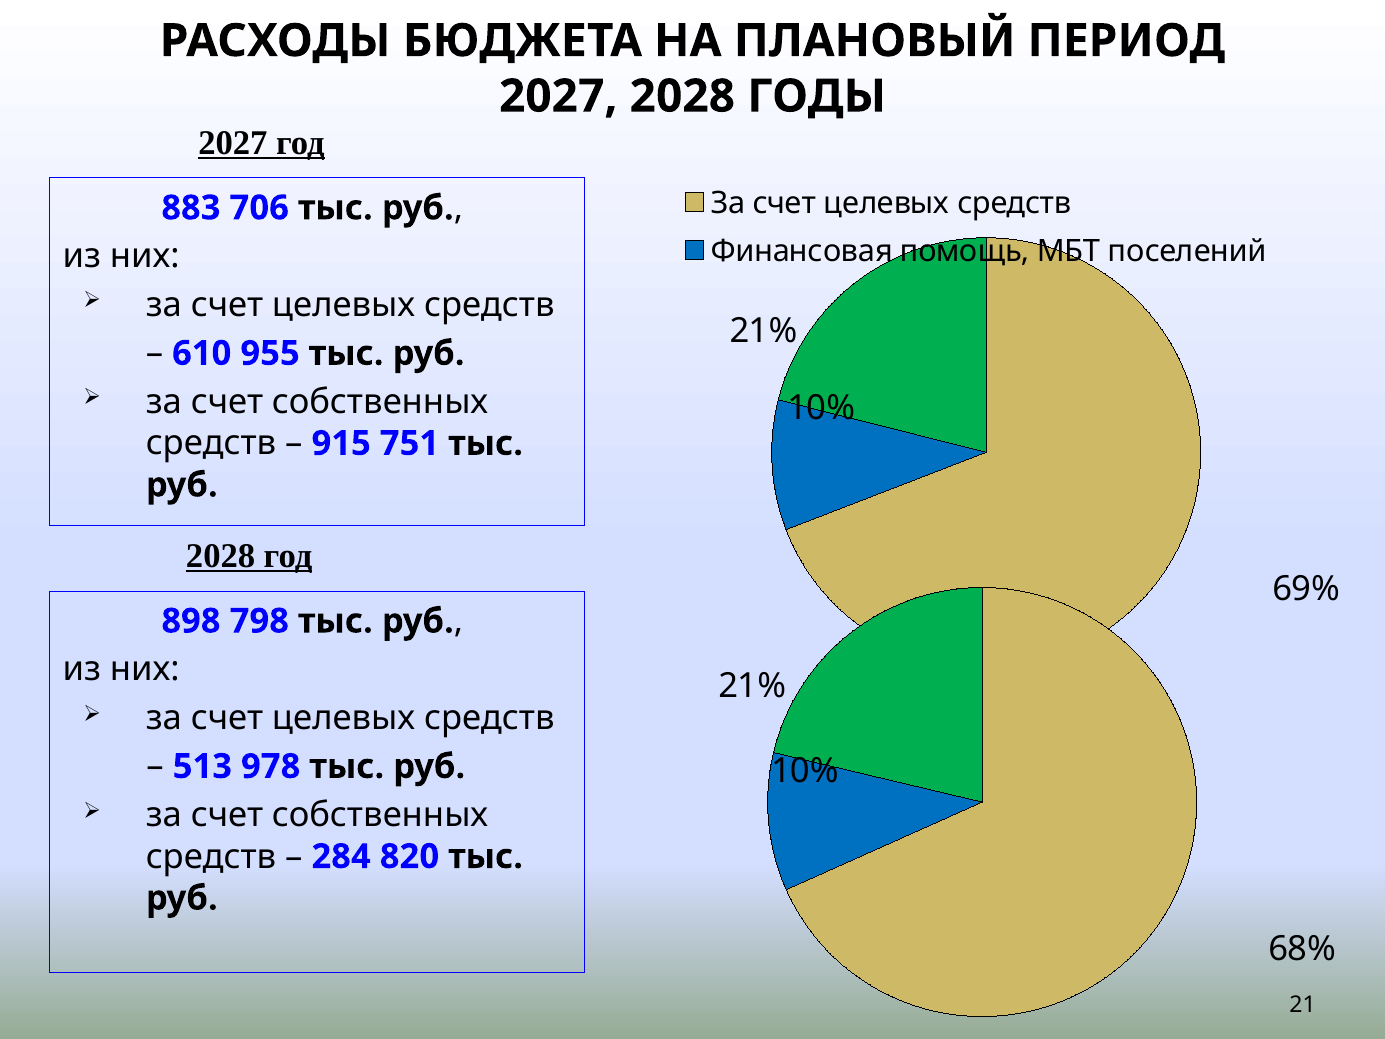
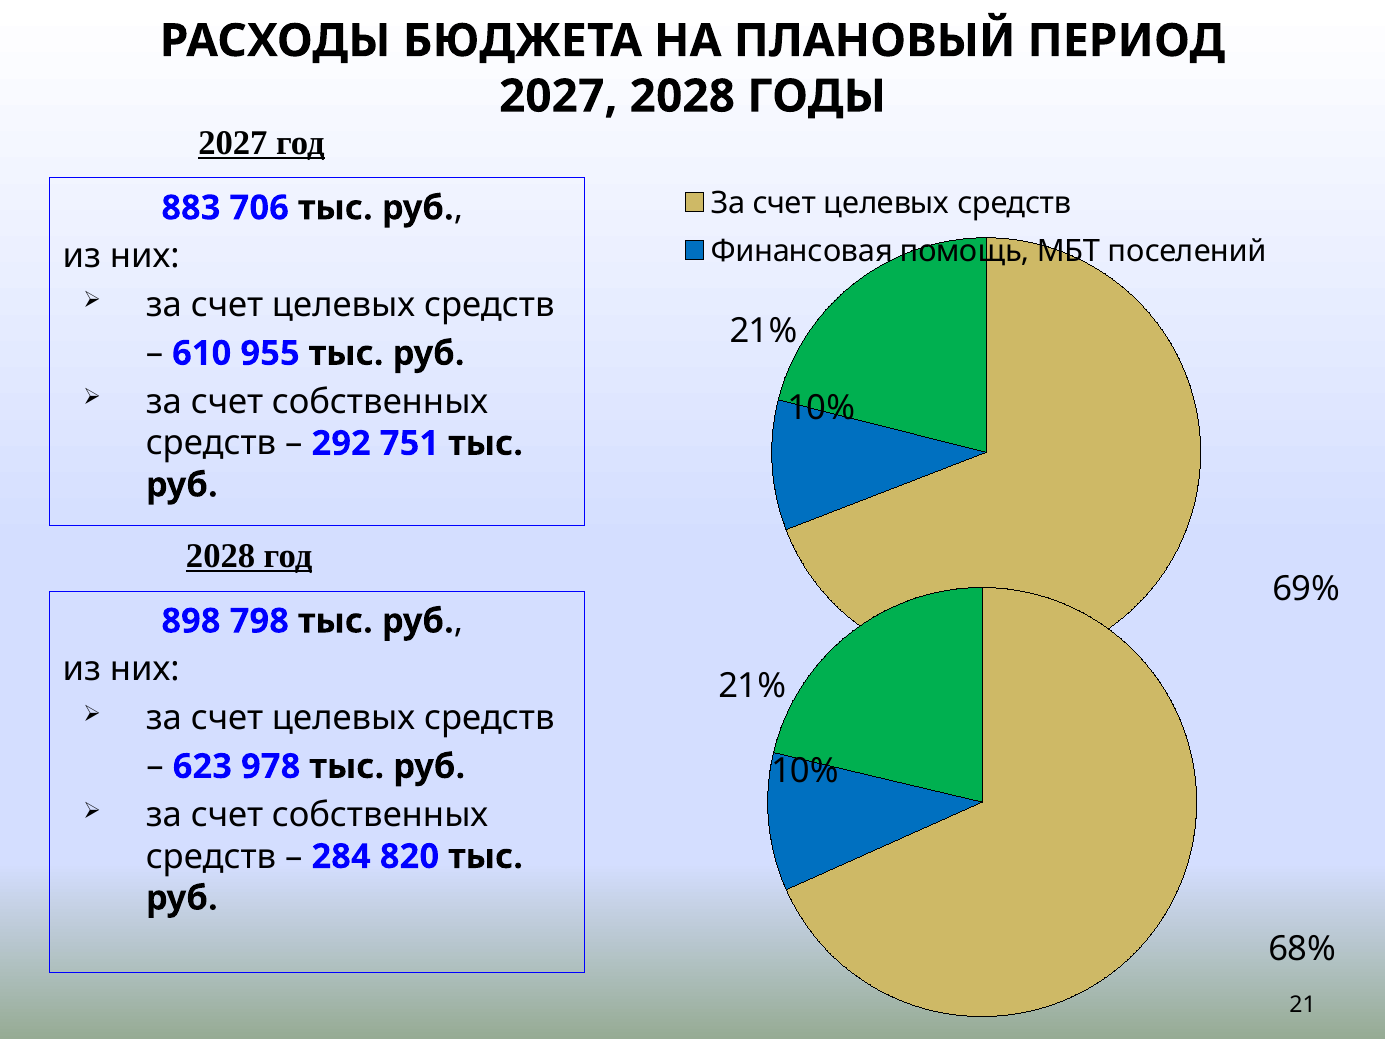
915: 915 -> 292
513: 513 -> 623
